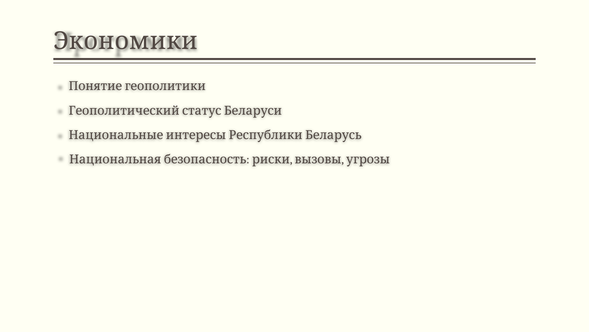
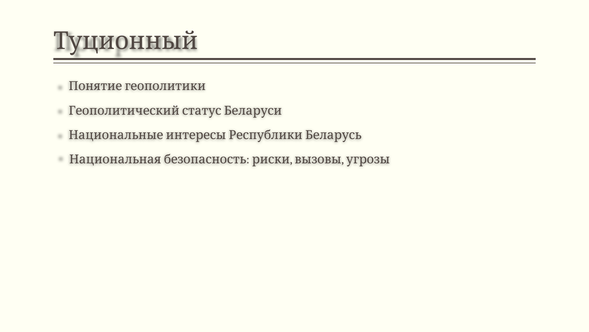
Экономики: Экономики -> Туционный
